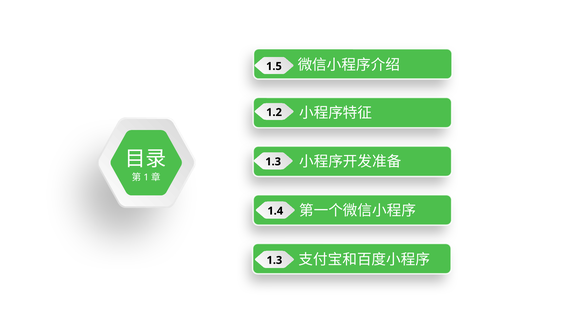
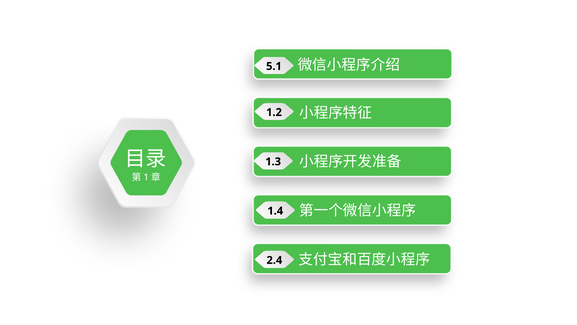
1.5: 1.5 -> 5.1
1.3 at (274, 260): 1.3 -> 2.4
